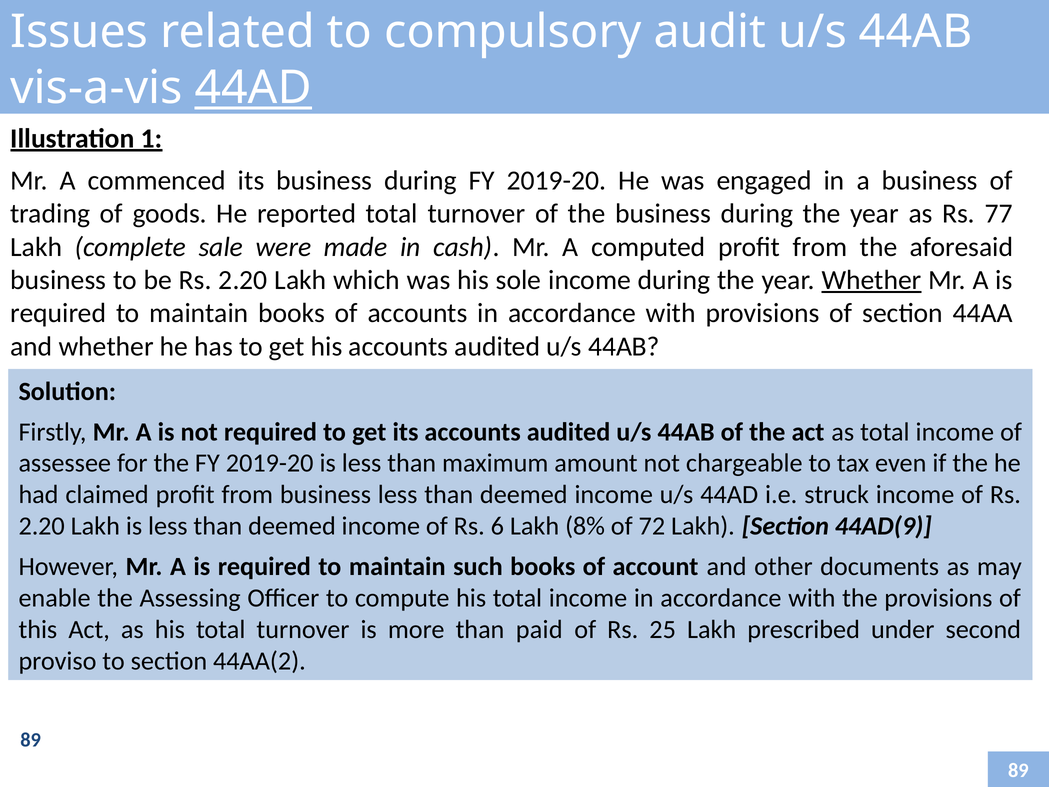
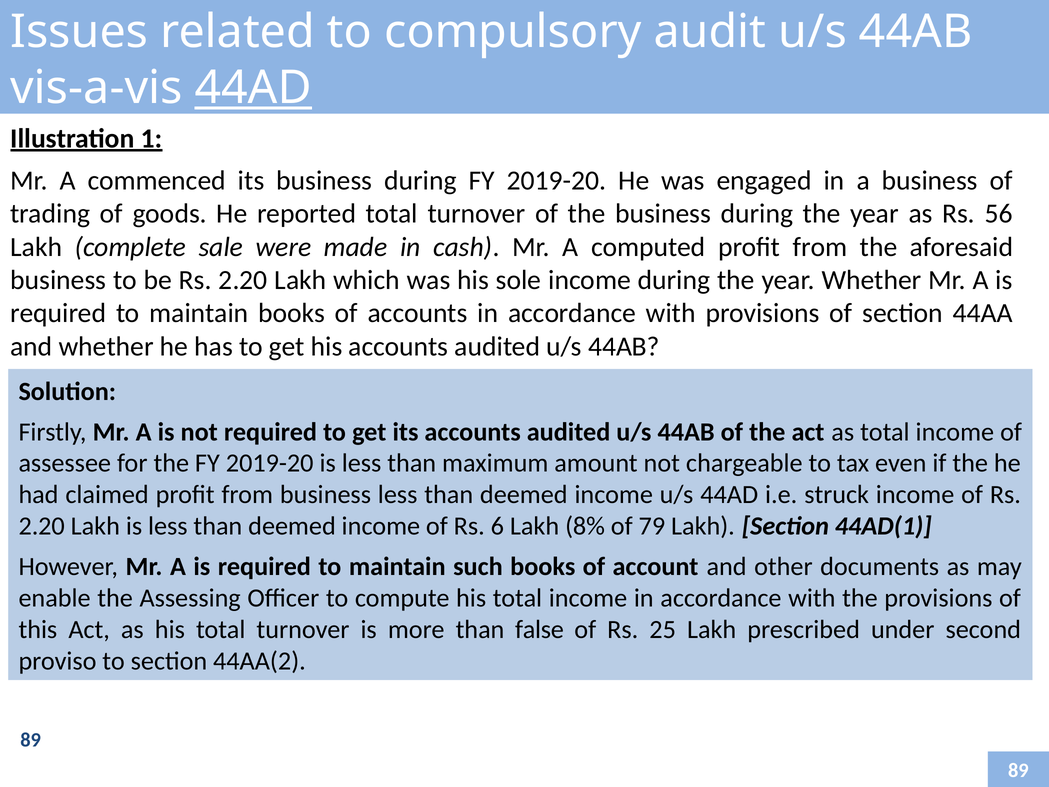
77: 77 -> 56
Whether at (871, 280) underline: present -> none
72: 72 -> 79
44AD(9: 44AD(9 -> 44AD(1
paid: paid -> false
